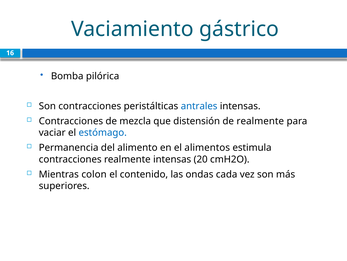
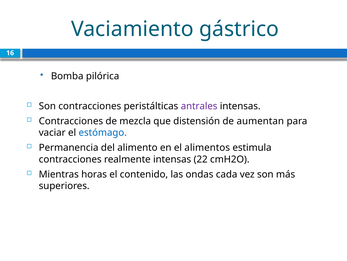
antrales colour: blue -> purple
de realmente: realmente -> aumentan
20: 20 -> 22
colon: colon -> horas
